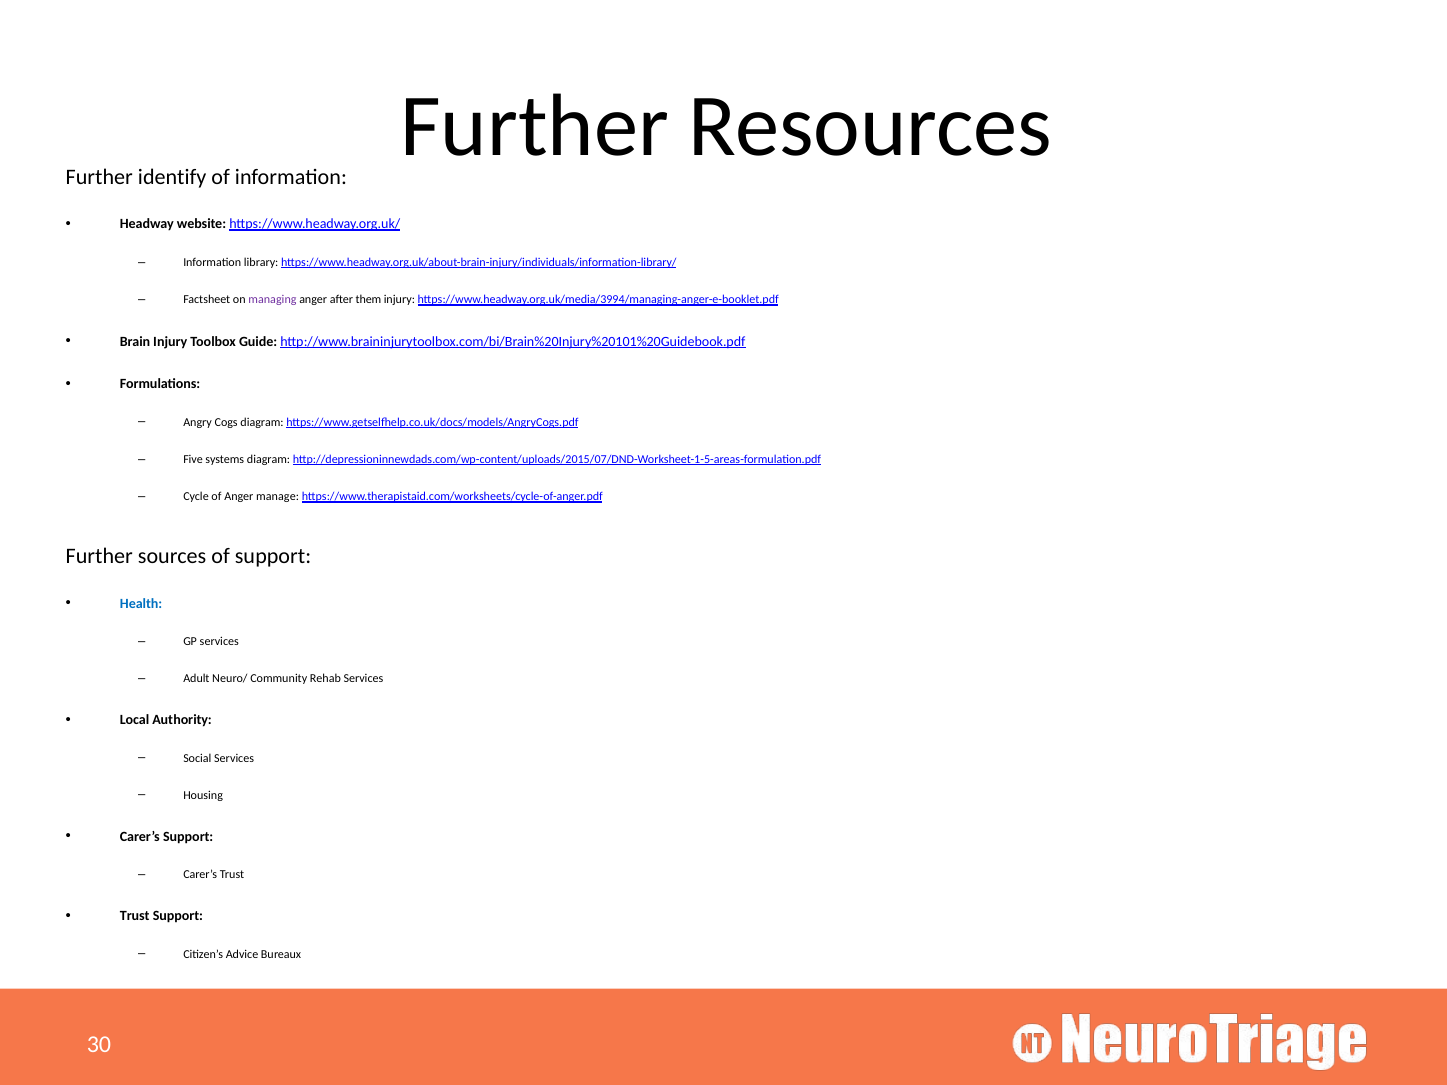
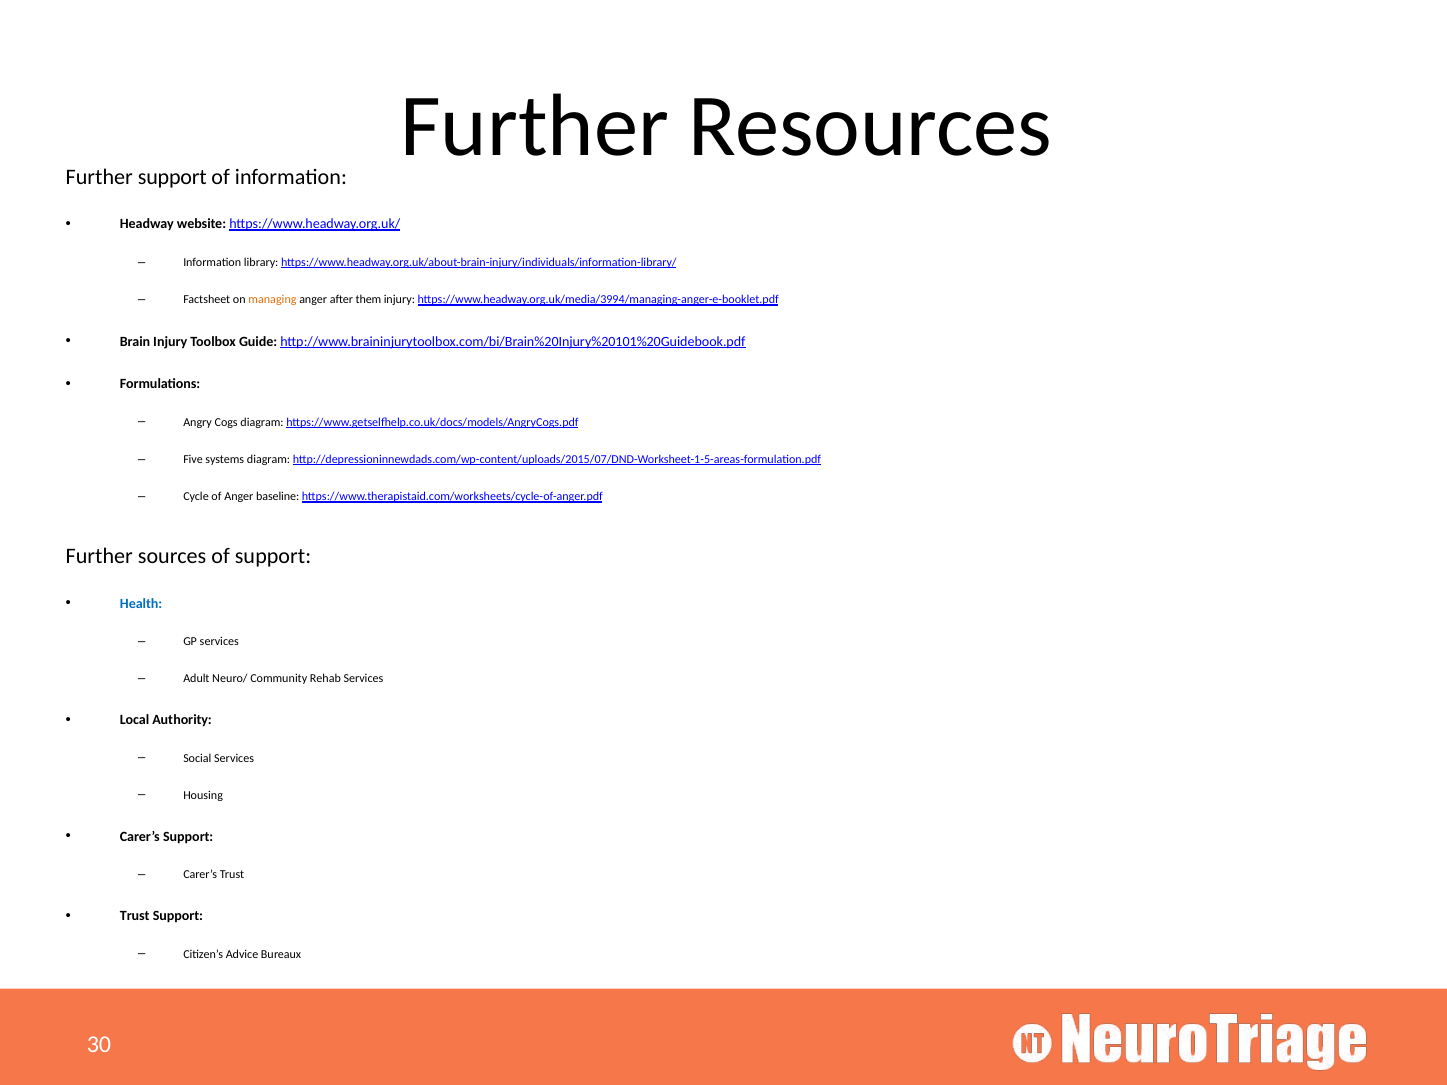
Further identify: identify -> support
managing colour: purple -> orange
manage: manage -> baseline
